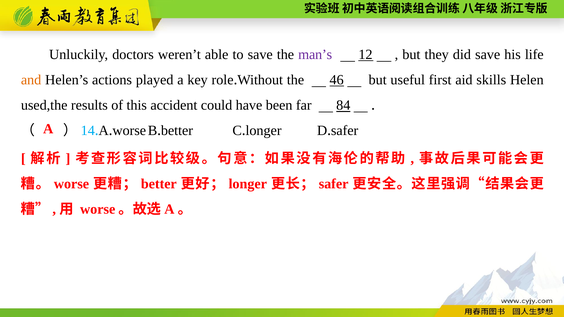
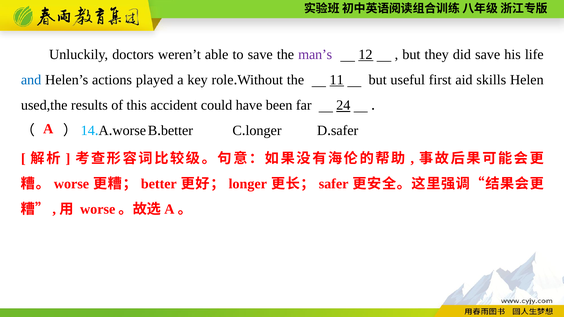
and colour: orange -> blue
46: 46 -> 11
84: 84 -> 24
